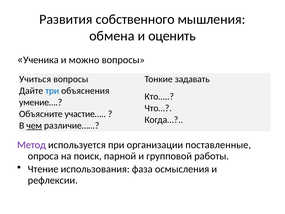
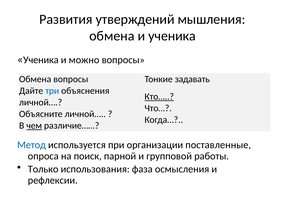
собственного: собственного -> утверждений
и оценить: оценить -> ученика
Учиться at (35, 79): Учиться -> Обмена
Кто… underline: none -> present
умение… at (41, 102): умение… -> личной…
Объясните участие…: участие… -> личной…
Метод colour: purple -> blue
Чтение: Чтение -> Только
